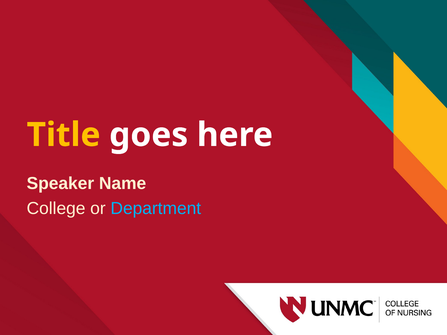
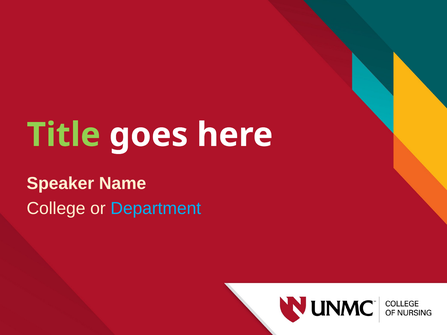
Title colour: yellow -> light green
